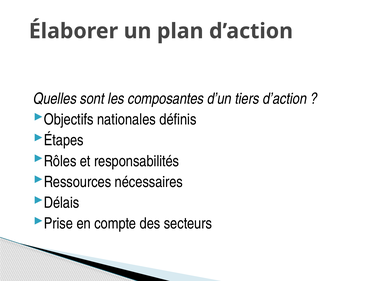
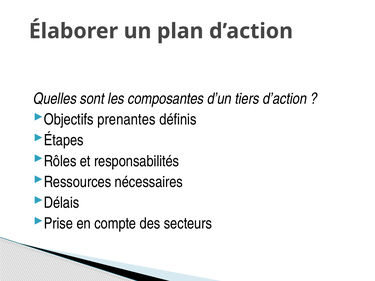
nationales: nationales -> prenantes
